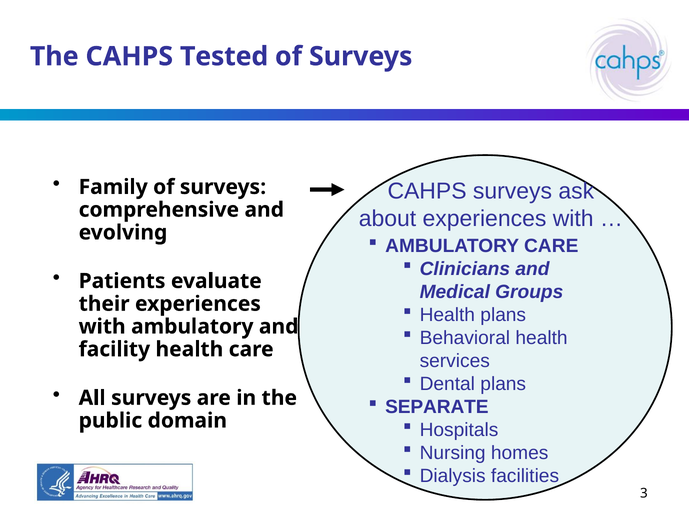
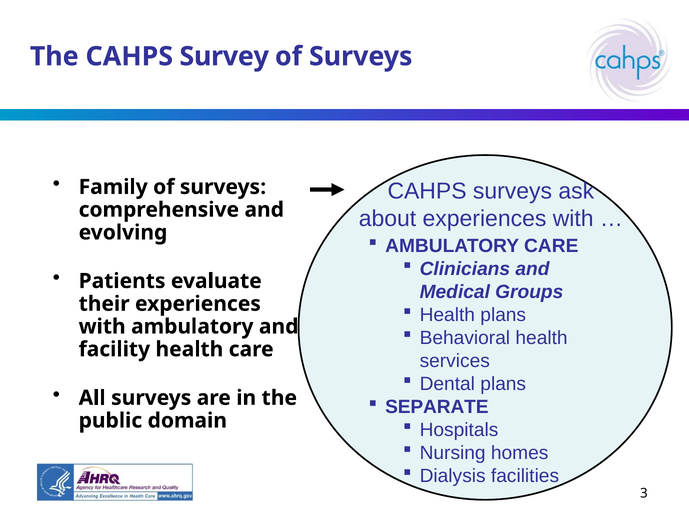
Tested: Tested -> Survey
